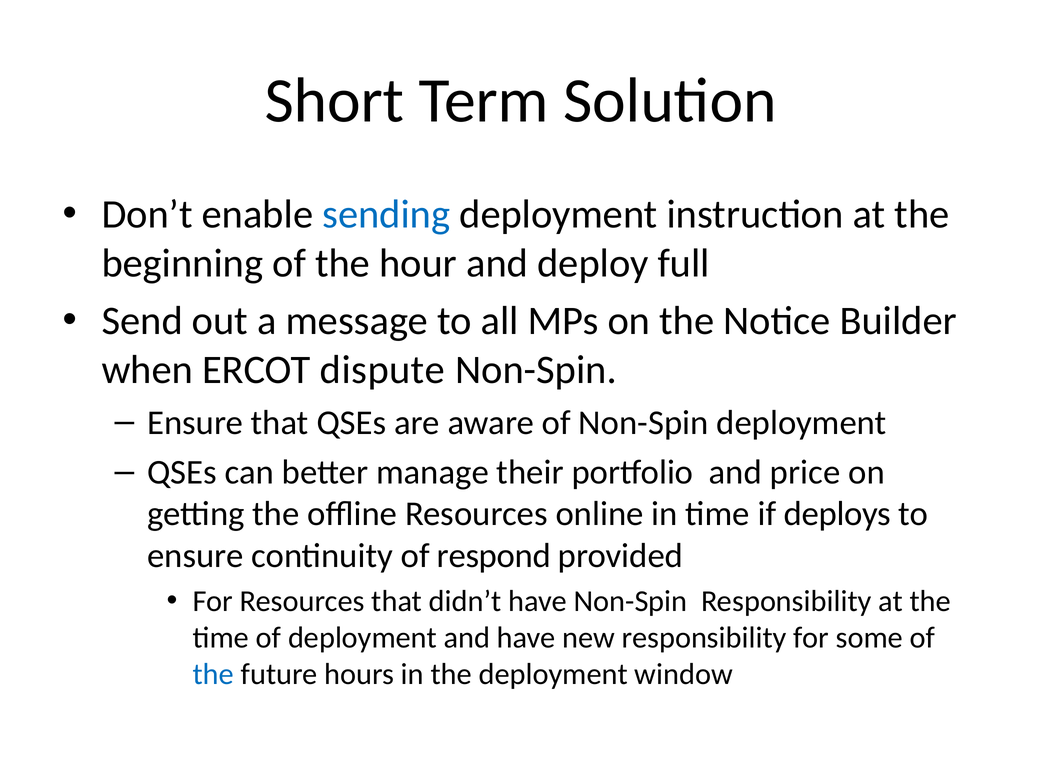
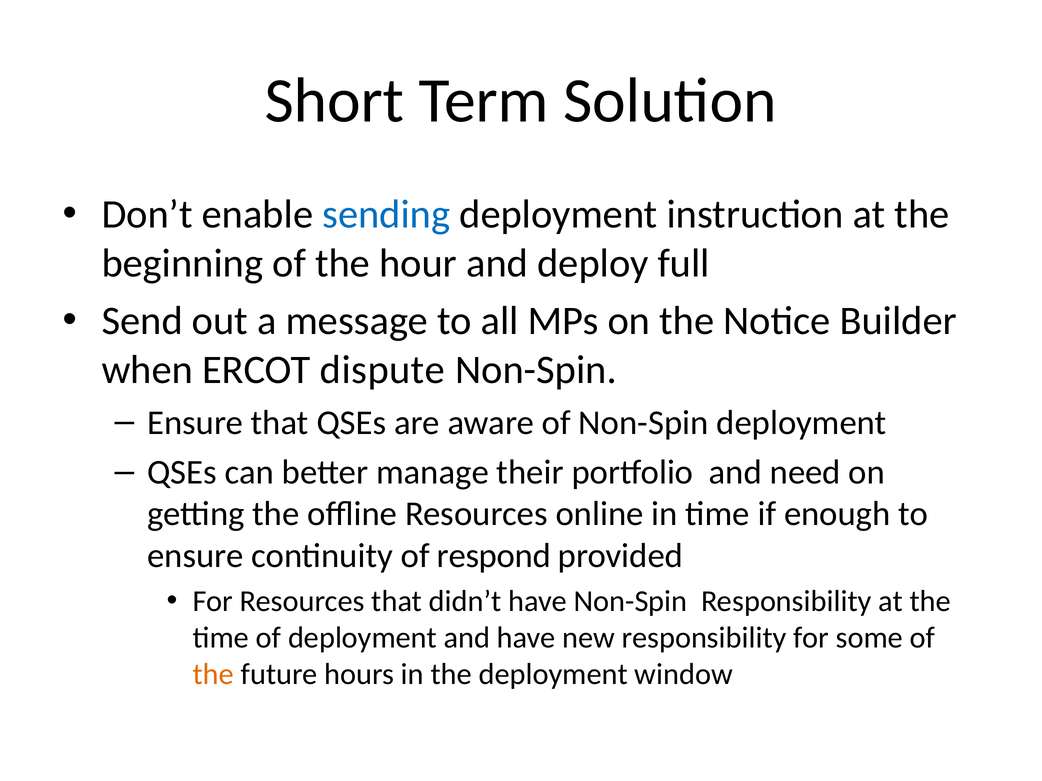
price: price -> need
deploys: deploys -> enough
the at (213, 675) colour: blue -> orange
